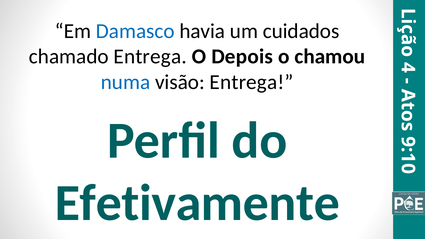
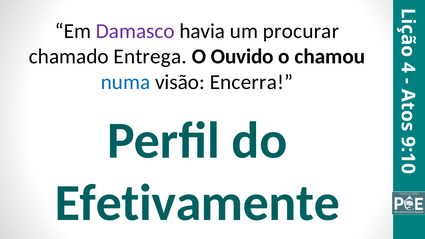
Damasco colour: blue -> purple
cuidados: cuidados -> procurar
Depois: Depois -> Ouvido
visão Entrega: Entrega -> Encerra
